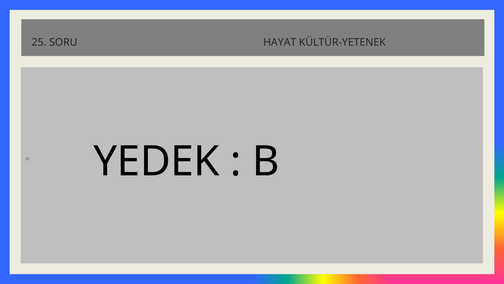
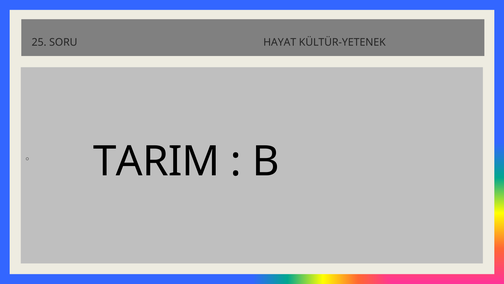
YEDEK: YEDEK -> TARIM
